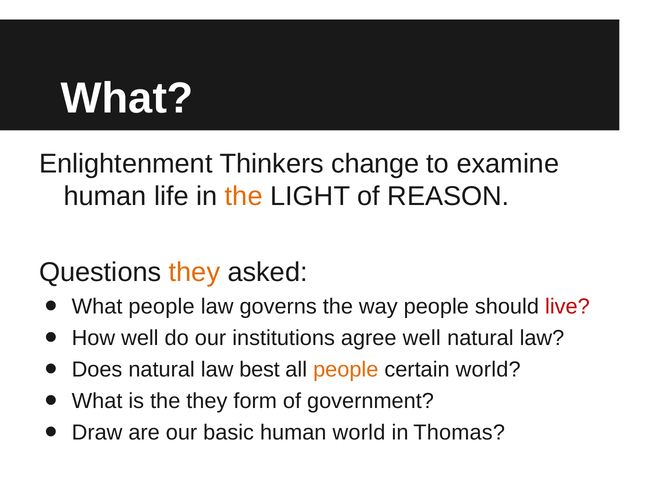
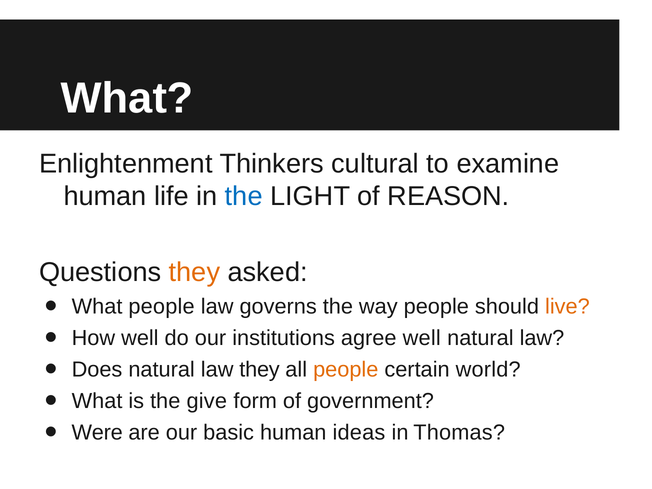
change: change -> cultural
the at (244, 196) colour: orange -> blue
live colour: red -> orange
law best: best -> they
the they: they -> give
Draw: Draw -> Were
human world: world -> ideas
